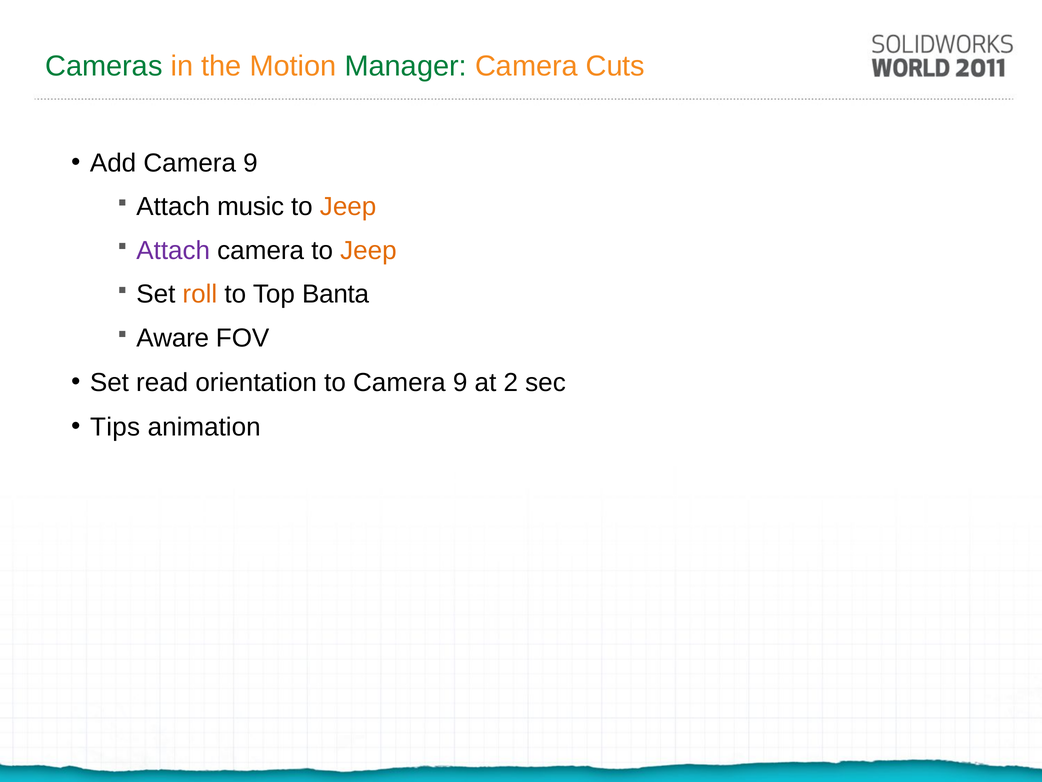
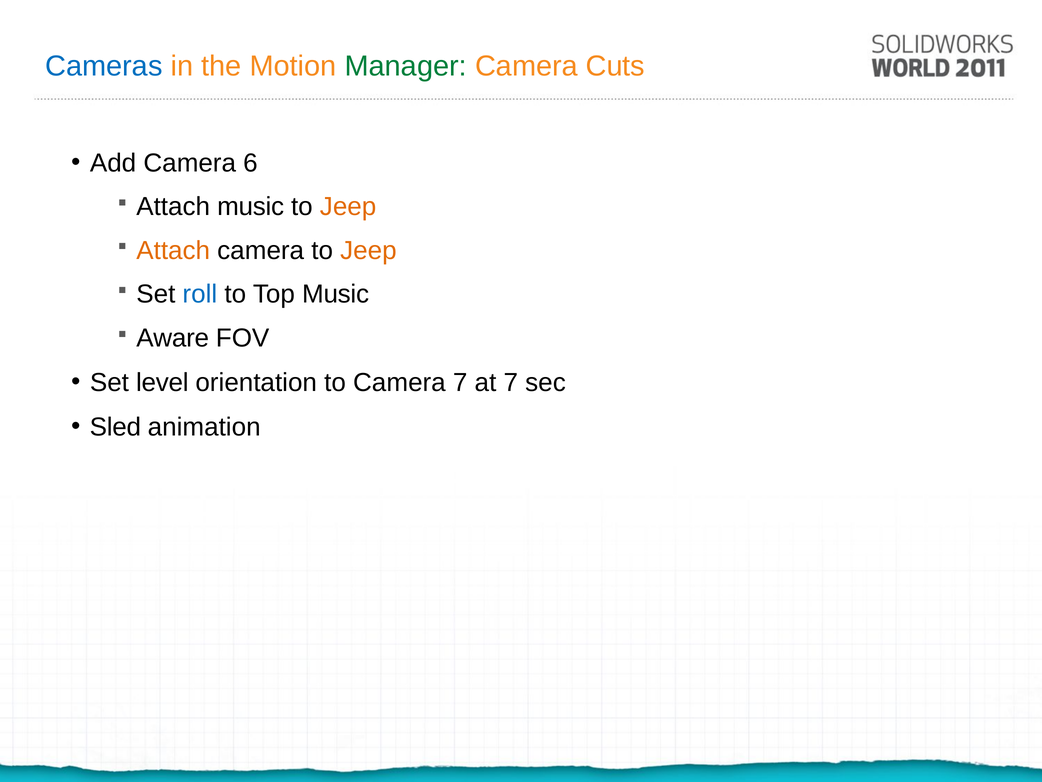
Cameras colour: green -> blue
Add Camera 9: 9 -> 6
Attach at (173, 250) colour: purple -> orange
roll colour: orange -> blue
Top Banta: Banta -> Music
read: read -> level
to Camera 9: 9 -> 7
at 2: 2 -> 7
Tips: Tips -> Sled
